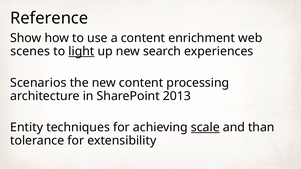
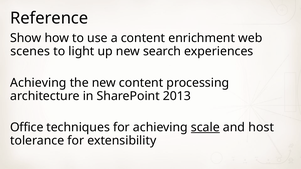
light underline: present -> none
Scenarios at (38, 83): Scenarios -> Achieving
Entity: Entity -> Office
than: than -> host
